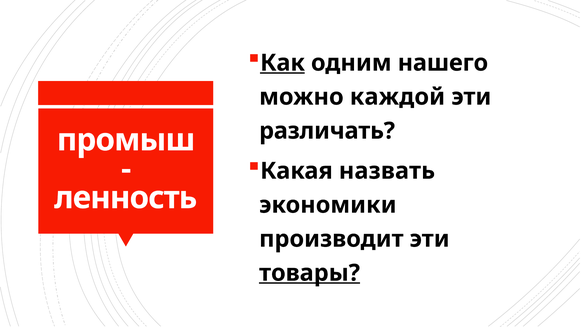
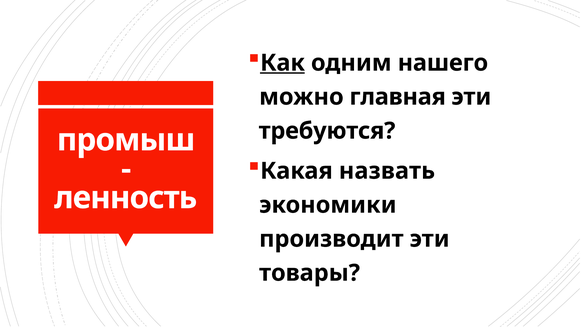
каждой: каждой -> главная
различать: различать -> требуются
товары underline: present -> none
